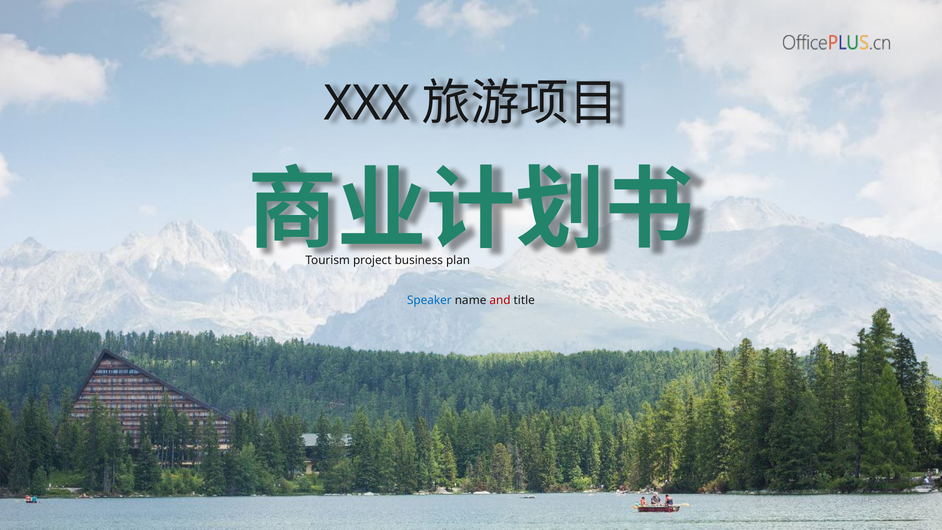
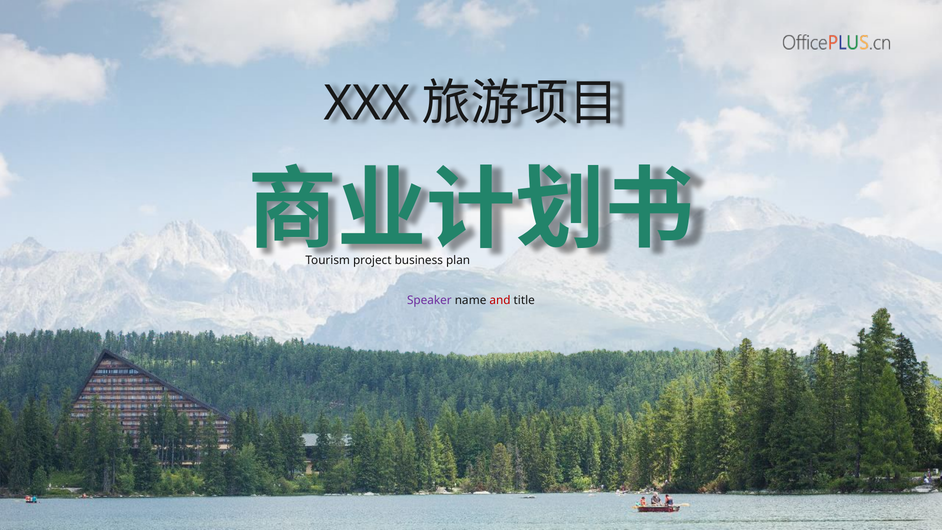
Speaker colour: blue -> purple
